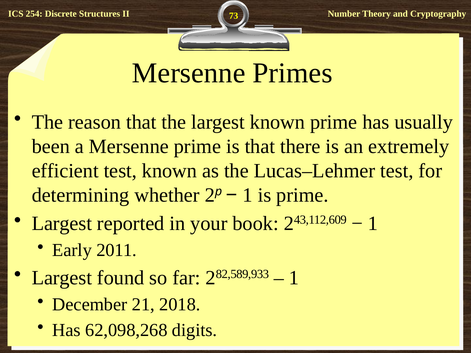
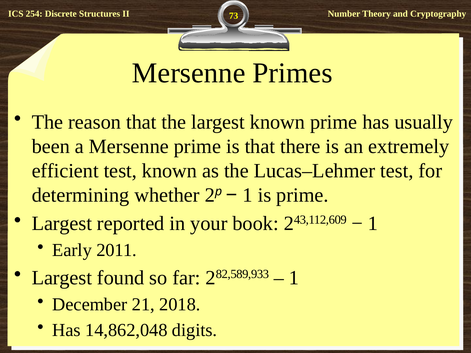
62,098,268: 62,098,268 -> 14,862,048
